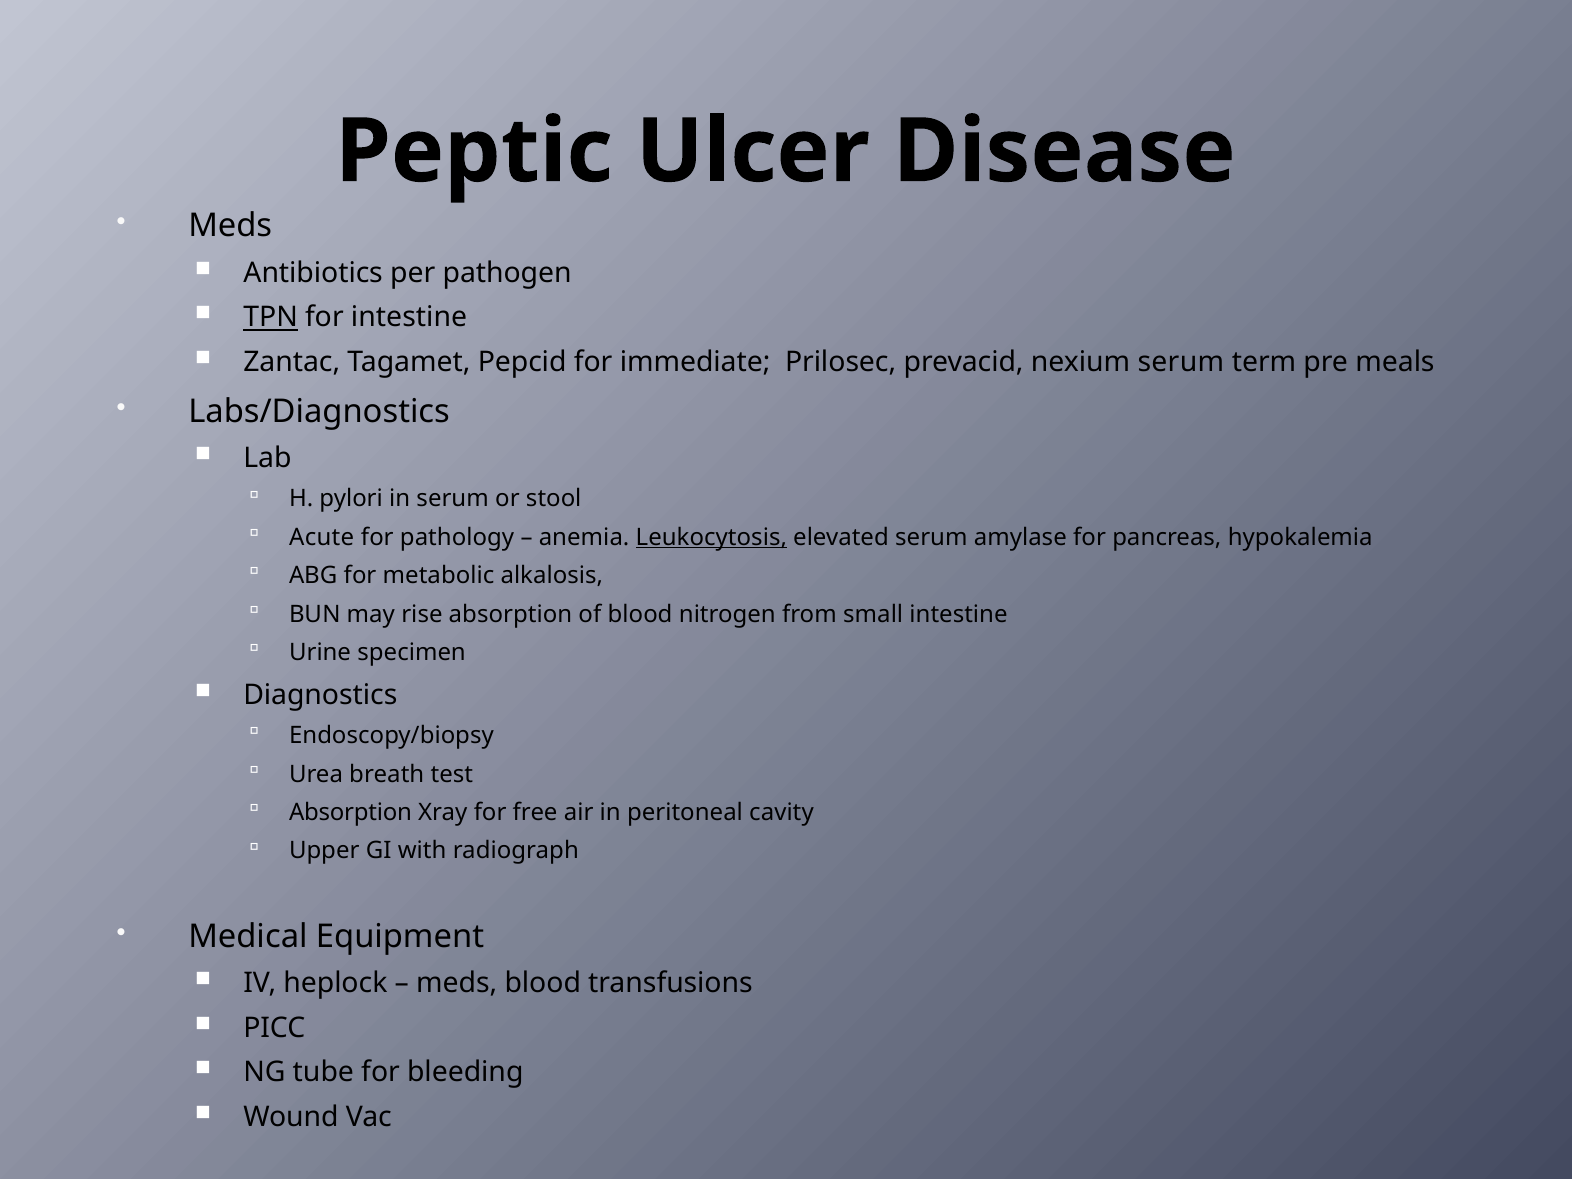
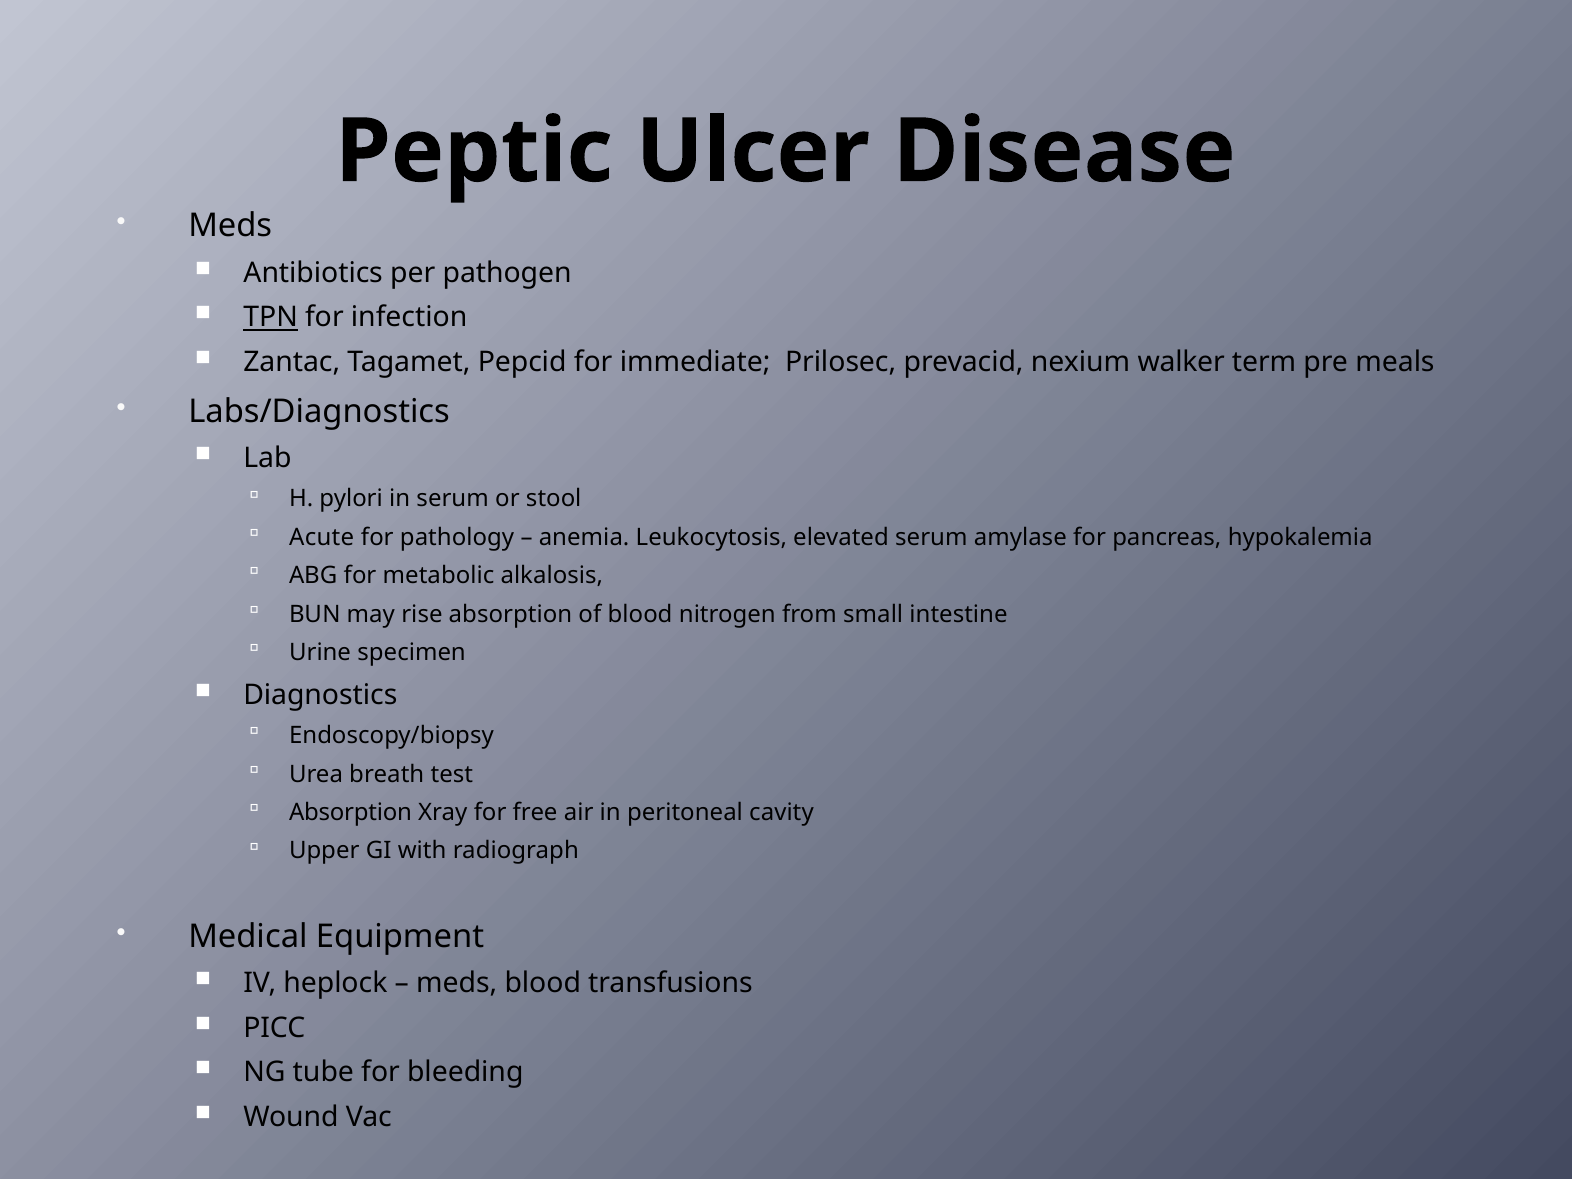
for intestine: intestine -> infection
nexium serum: serum -> walker
Leukocytosis underline: present -> none
